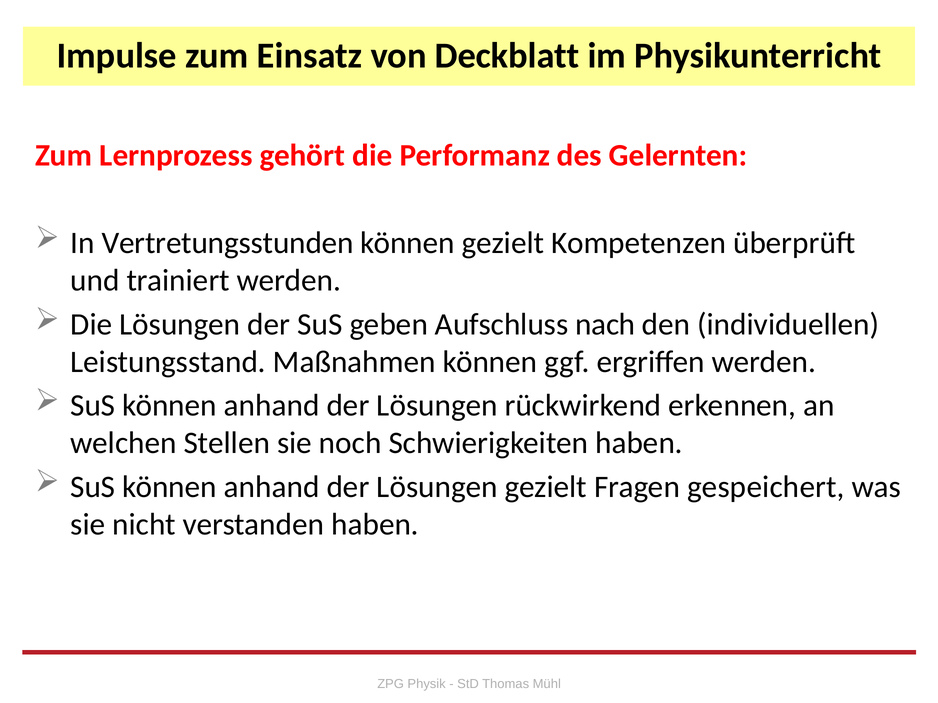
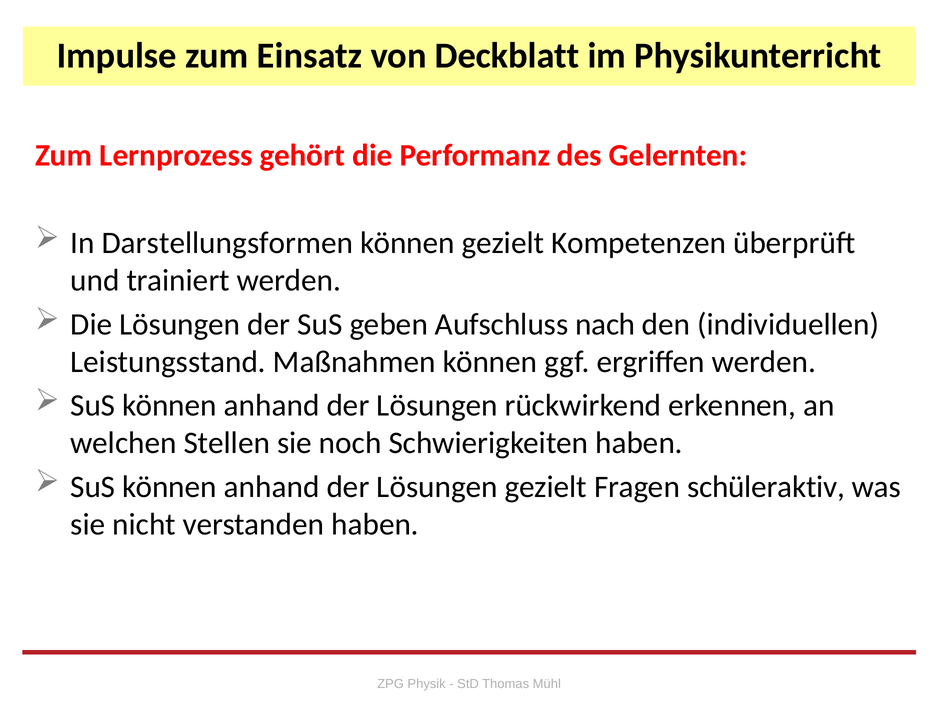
Vertretungsstunden: Vertretungsstunden -> Darstellungsformen
gespeichert: gespeichert -> schüleraktiv
